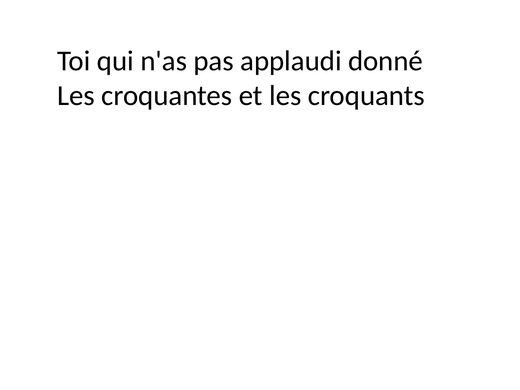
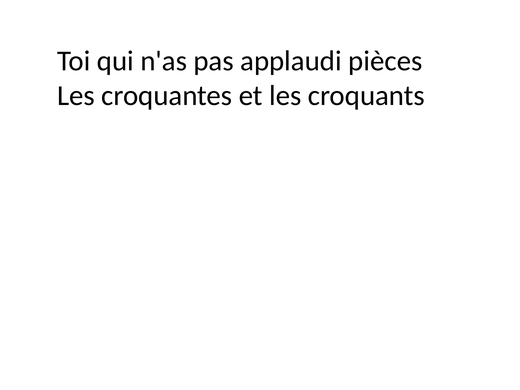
donné: donné -> pièces
